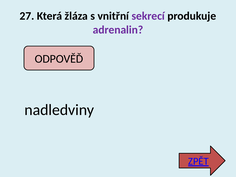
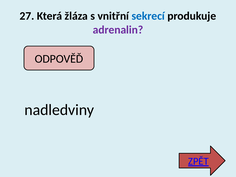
sekrecí colour: purple -> blue
